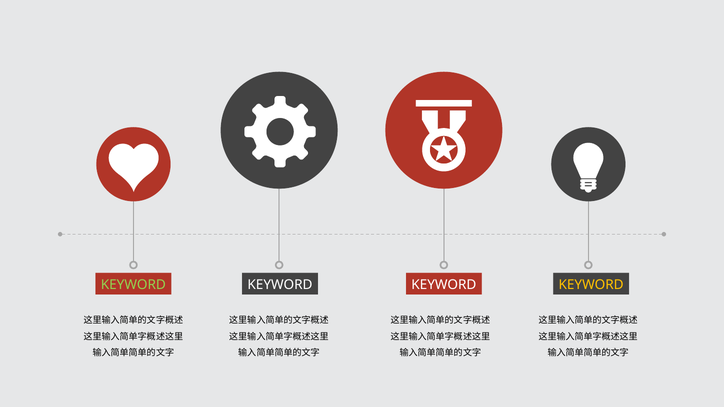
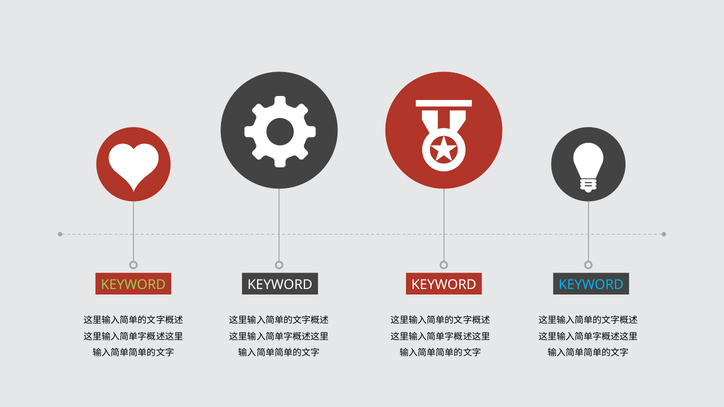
KEYWORD at (591, 285) colour: yellow -> light blue
